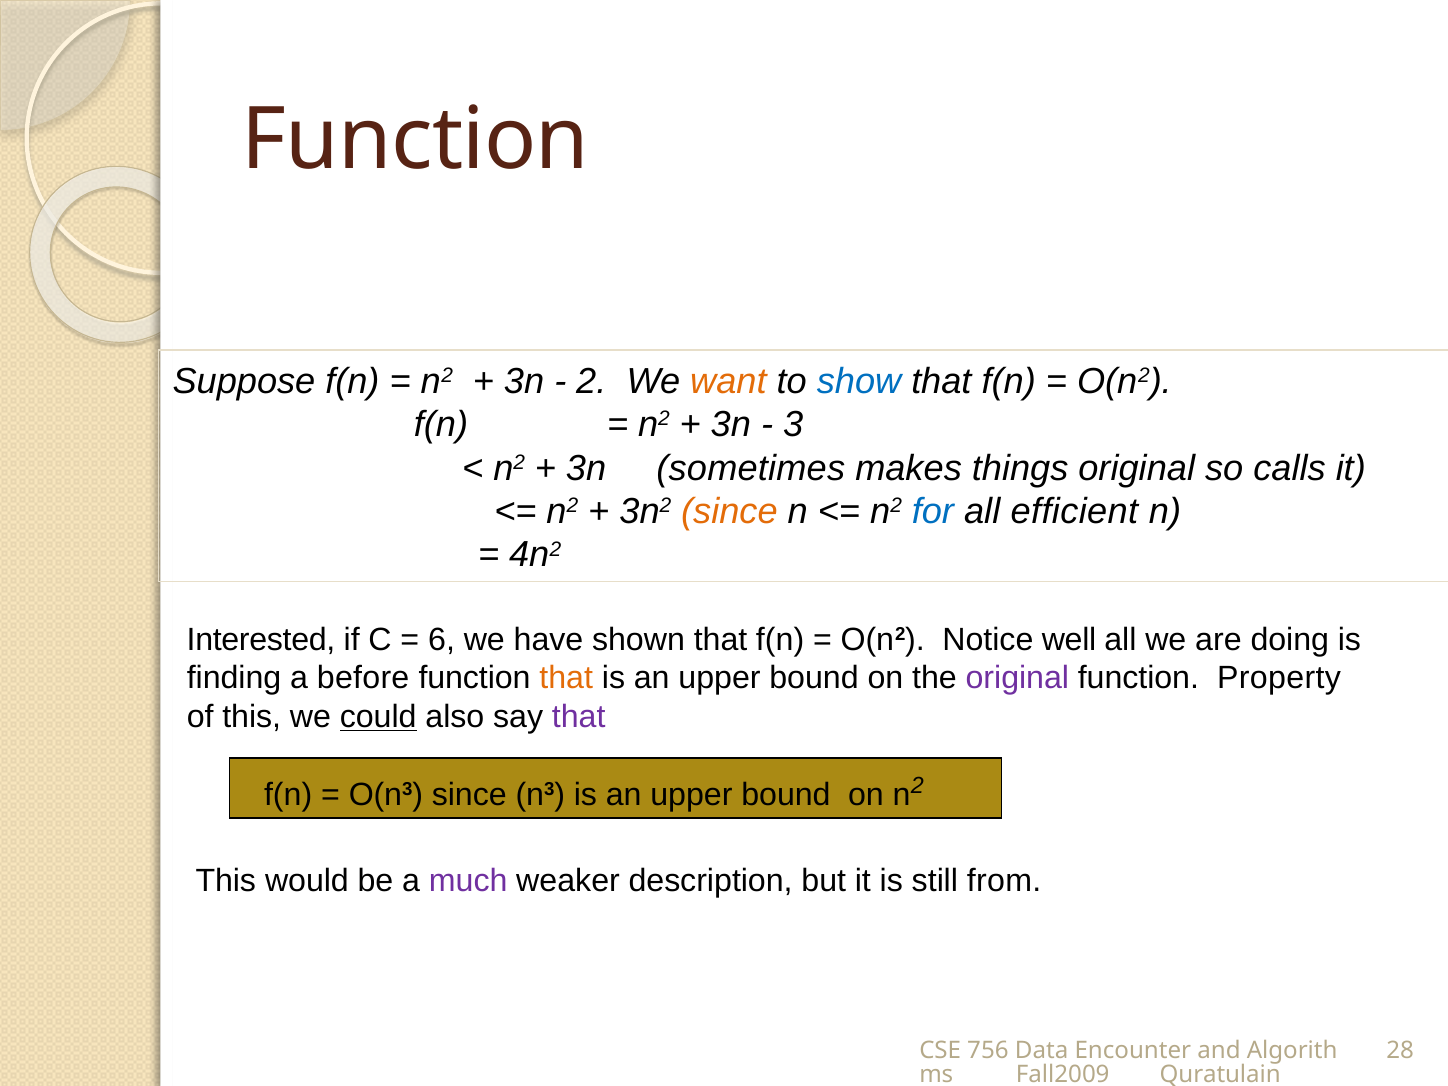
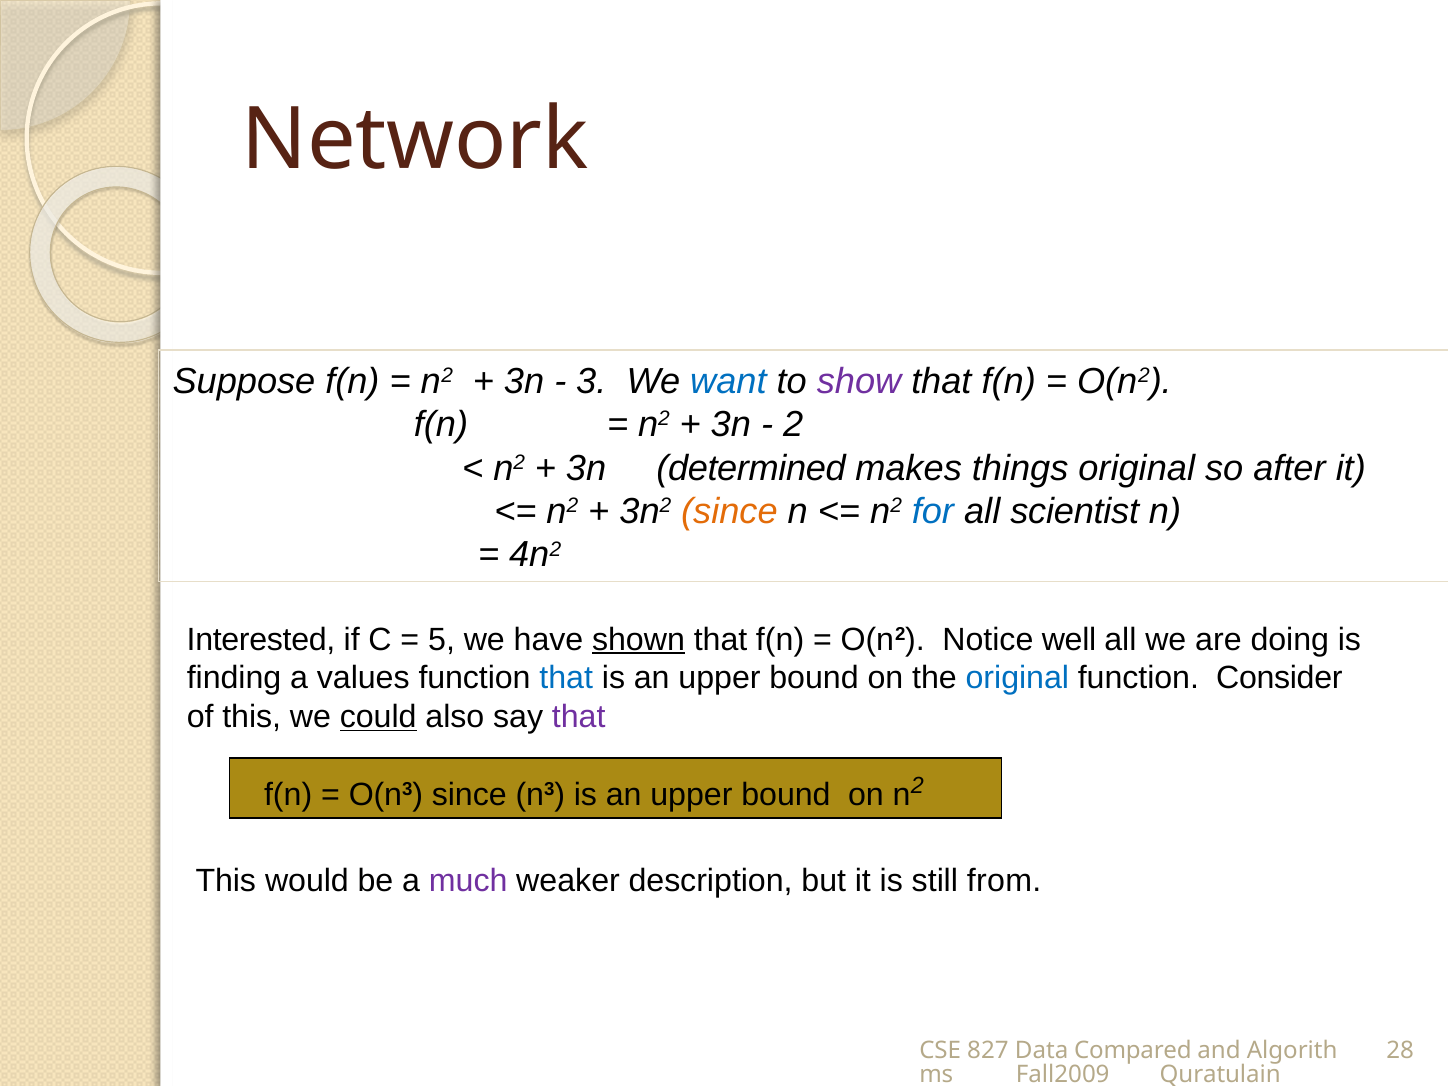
Function at (415, 140): Function -> Network
2 at (591, 381): 2 -> 3
want colour: orange -> blue
show colour: blue -> purple
3 at (793, 425): 3 -> 2
sometimes: sometimes -> determined
calls: calls -> after
efficient: efficient -> scientist
6: 6 -> 5
shown underline: none -> present
before: before -> values
that at (566, 678) colour: orange -> blue
original at (1017, 678) colour: purple -> blue
Property: Property -> Consider
756: 756 -> 827
Encounter: Encounter -> Compared
